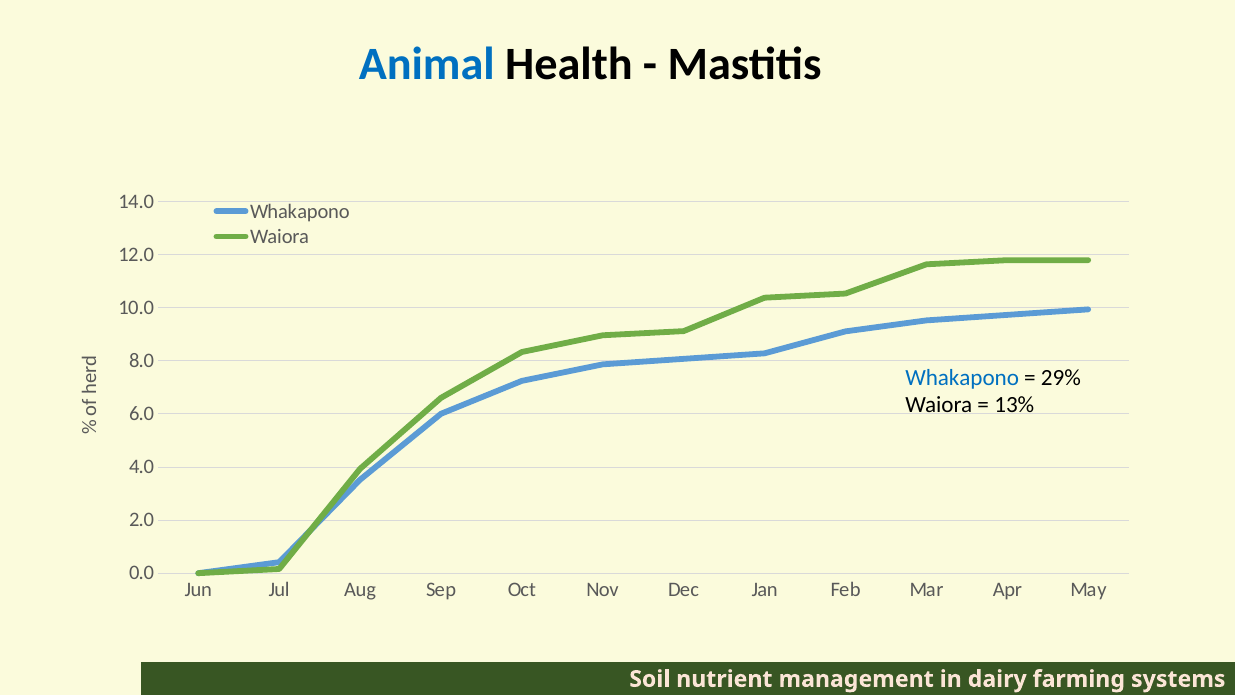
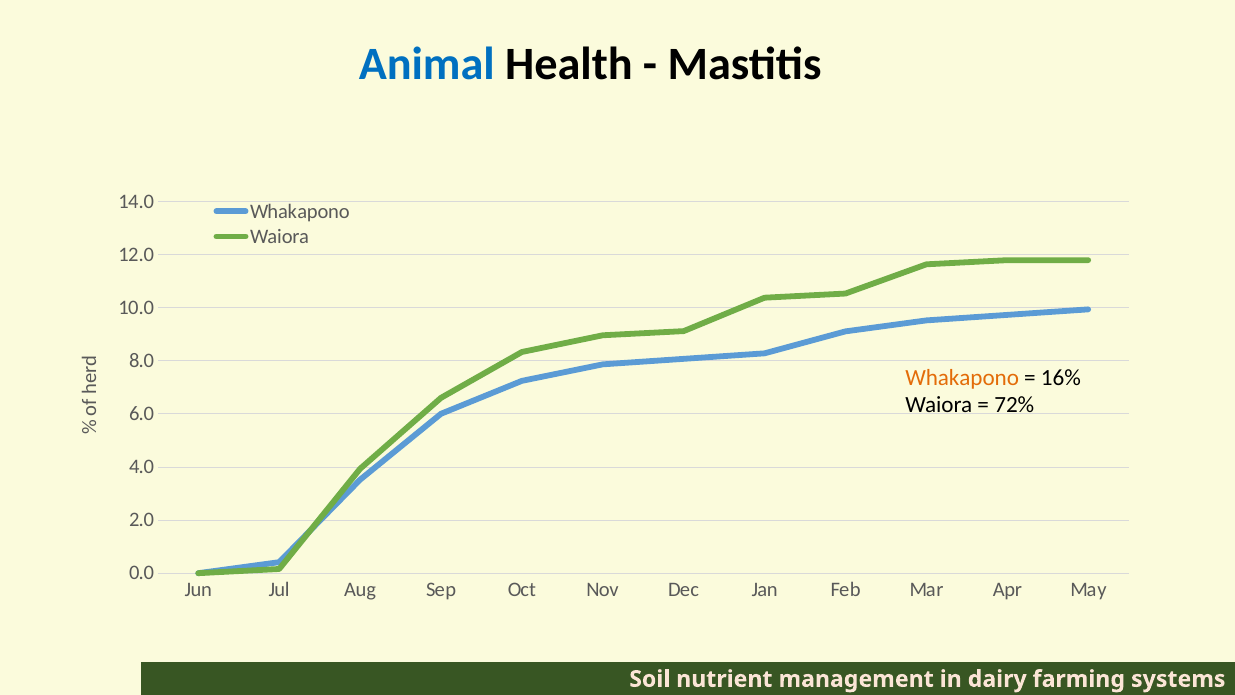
Whakapono at (962, 377) colour: blue -> orange
29%: 29% -> 16%
13%: 13% -> 72%
